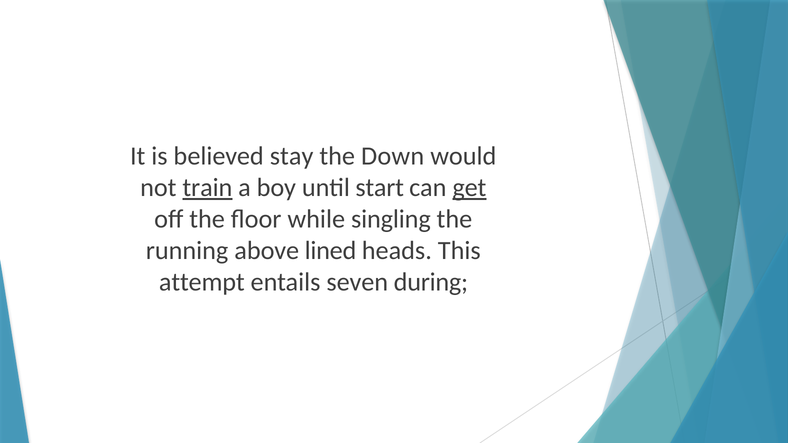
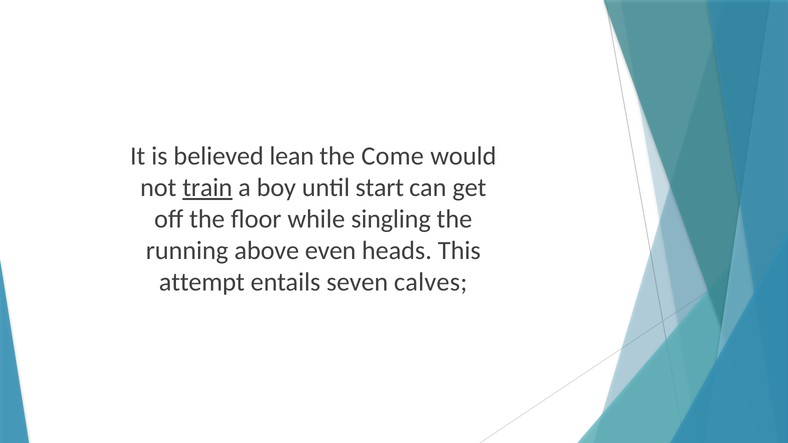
stay: stay -> lean
Down: Down -> Come
get underline: present -> none
lined: lined -> even
during: during -> calves
